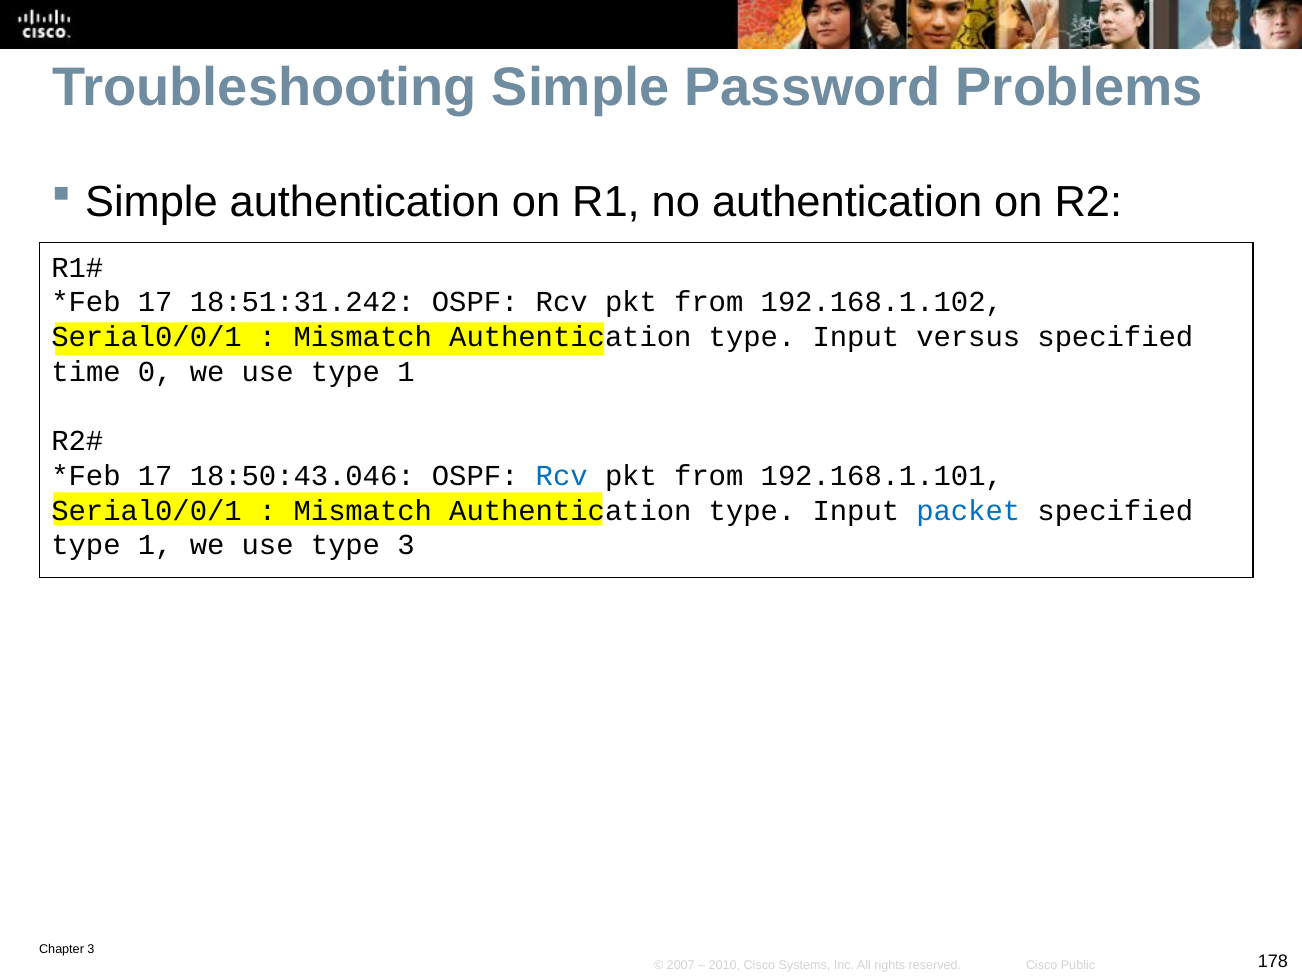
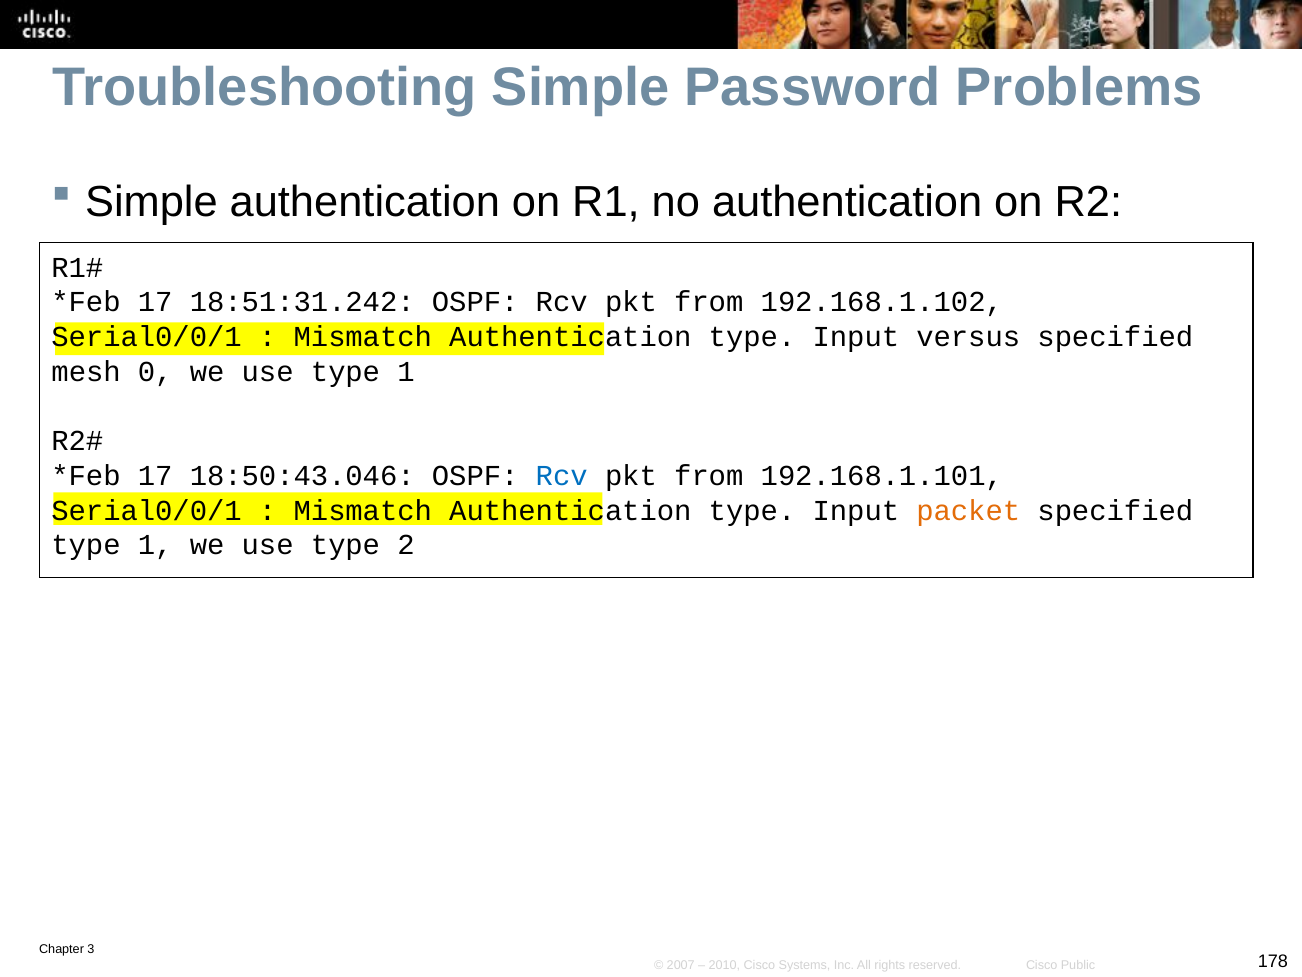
time: time -> mesh
packet colour: blue -> orange
type 3: 3 -> 2
